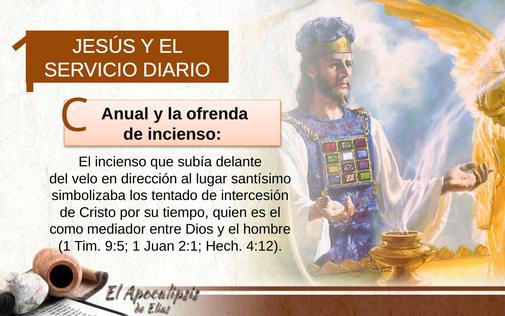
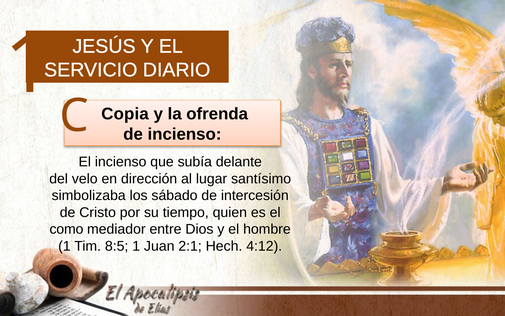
Anual: Anual -> Copia
tentado: tentado -> sábado
9:5: 9:5 -> 8:5
